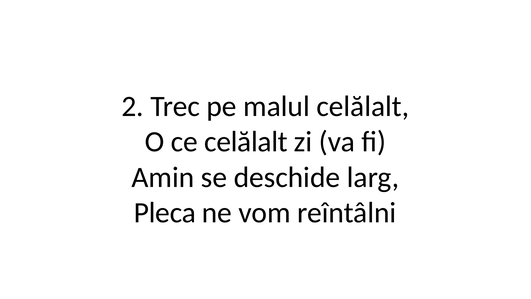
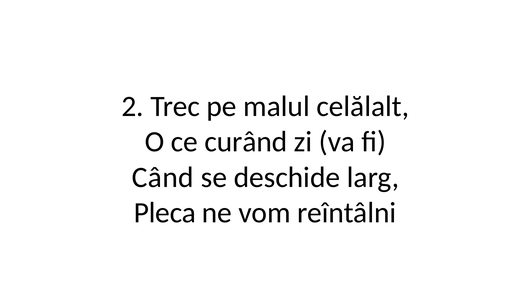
ce celălalt: celălalt -> curând
Amin: Amin -> Când
